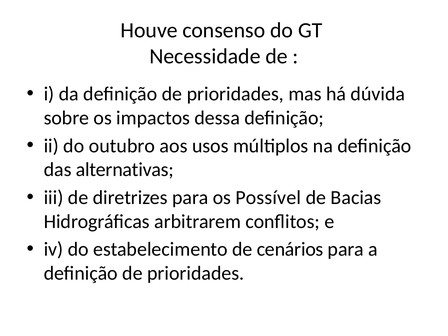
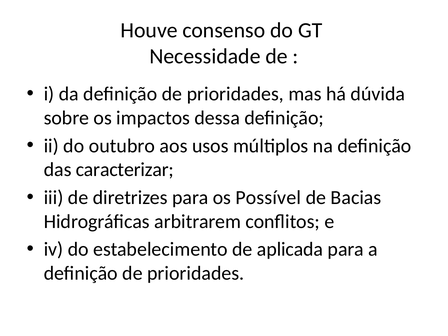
alternativas: alternativas -> caracterizar
cenários: cenários -> aplicada
